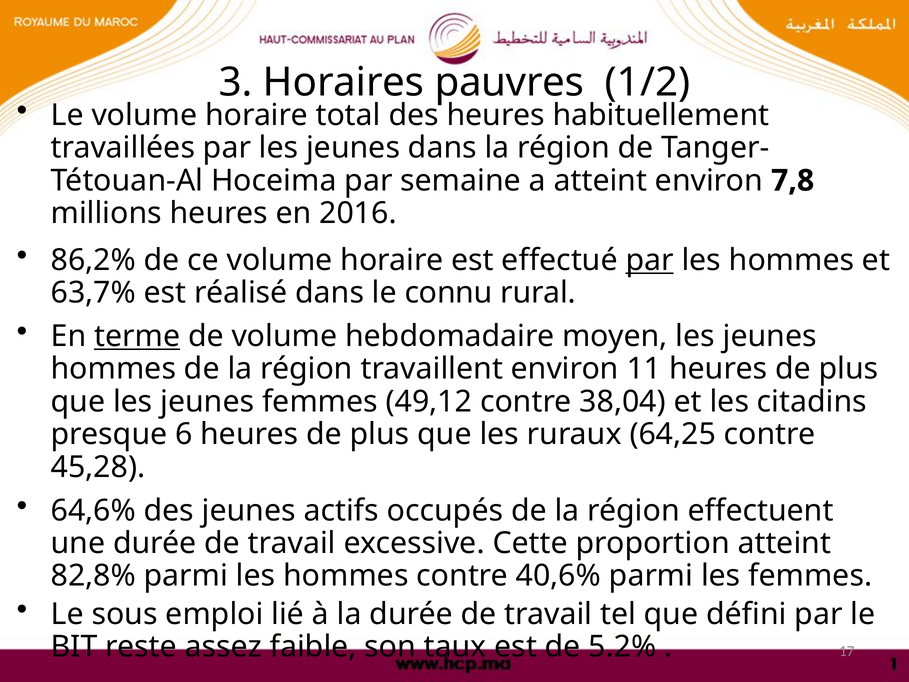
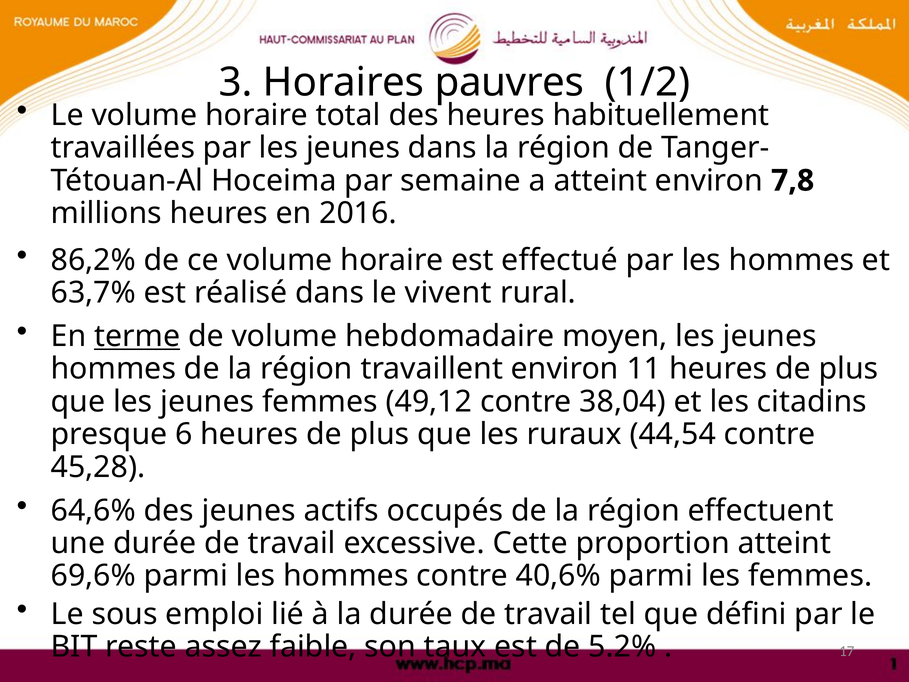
par at (650, 260) underline: present -> none
connu: connu -> vivent
64,25: 64,25 -> 44,54
82,8%: 82,8% -> 69,6%
